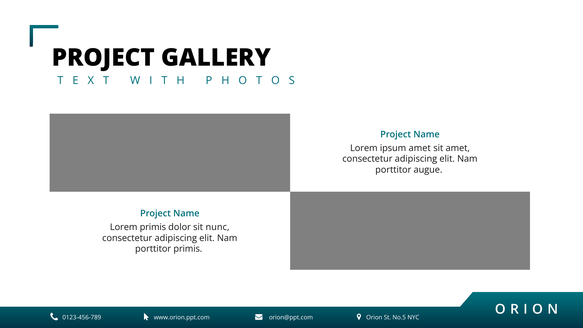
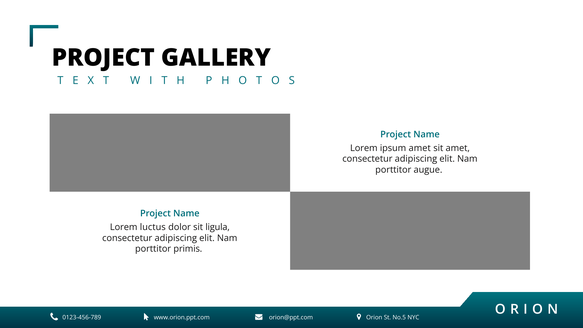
Lorem primis: primis -> luctus
nunc: nunc -> ligula
